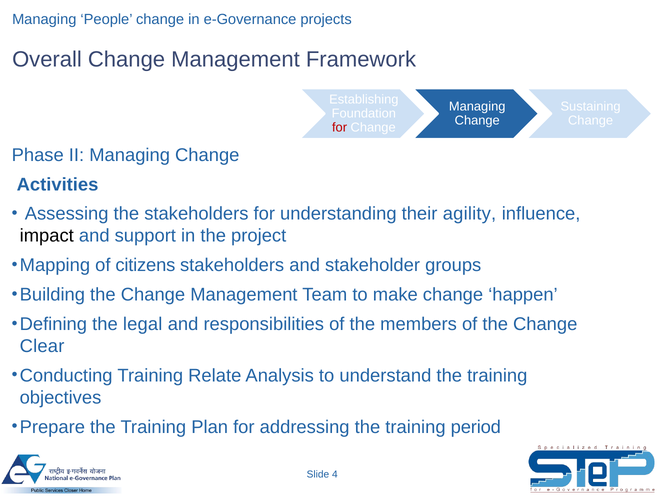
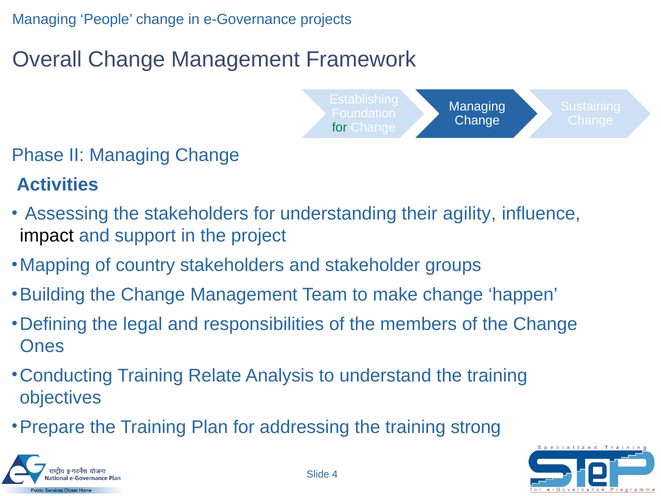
for at (340, 127) colour: red -> green
citizens: citizens -> country
Clear: Clear -> Ones
period: period -> strong
